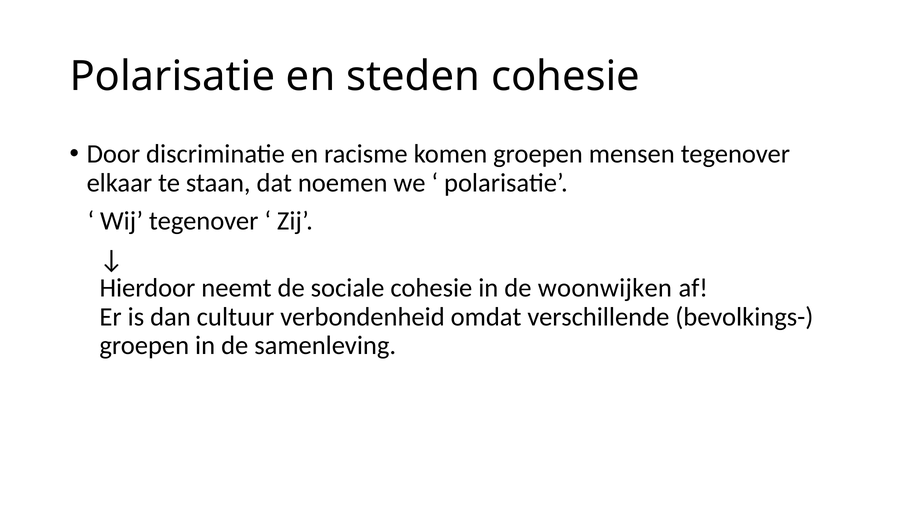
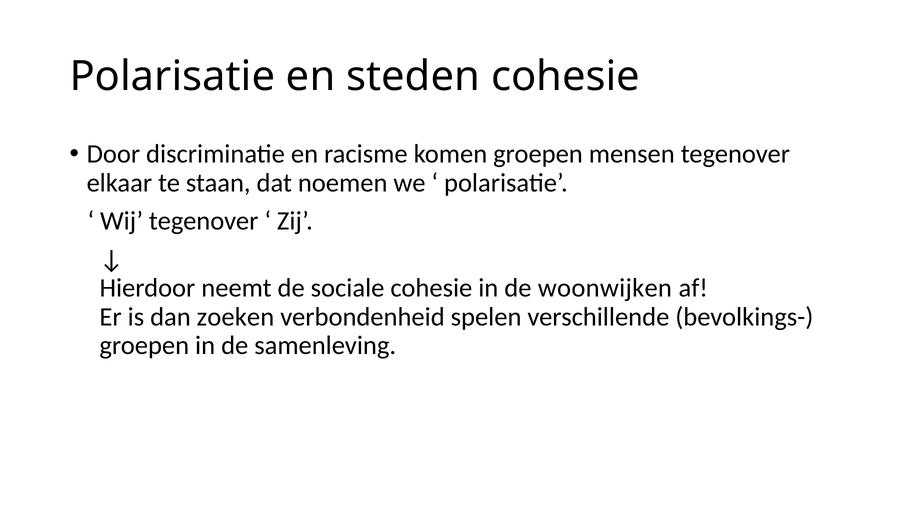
cultuur: cultuur -> zoeken
omdat: omdat -> spelen
